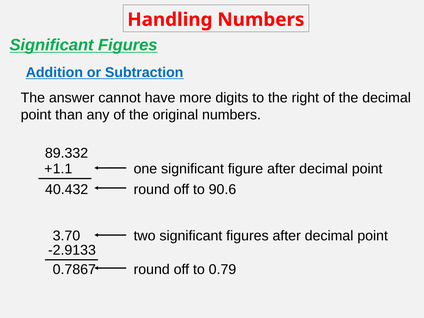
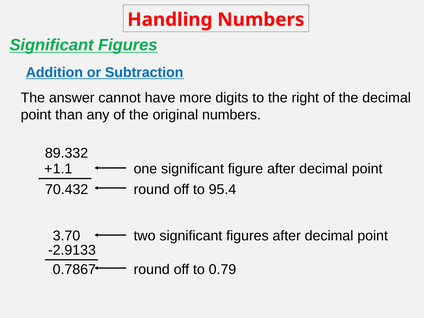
40.432: 40.432 -> 70.432
90.6: 90.6 -> 95.4
